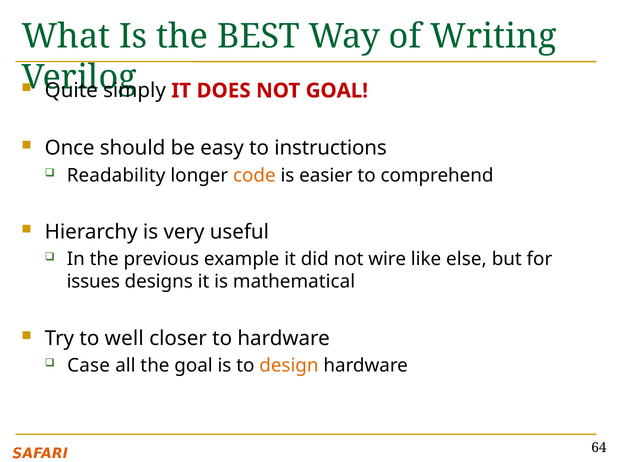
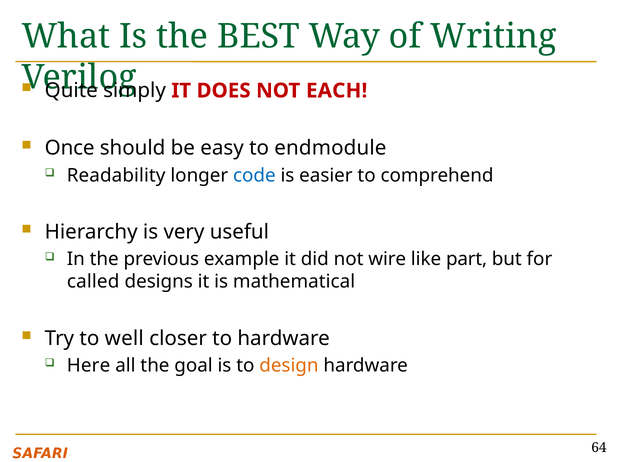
NOT GOAL: GOAL -> EACH
instructions: instructions -> endmodule
code colour: orange -> blue
else: else -> part
issues: issues -> called
Case: Case -> Here
